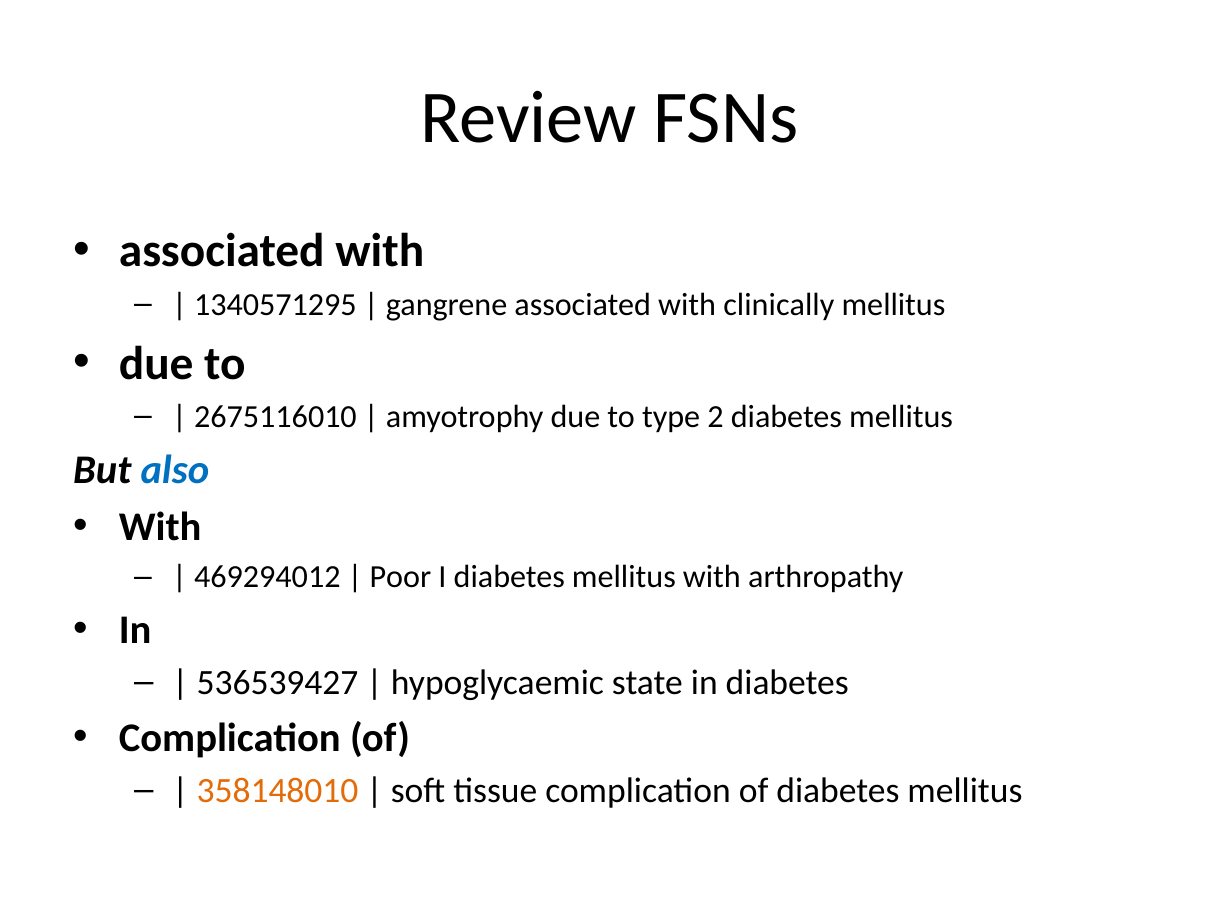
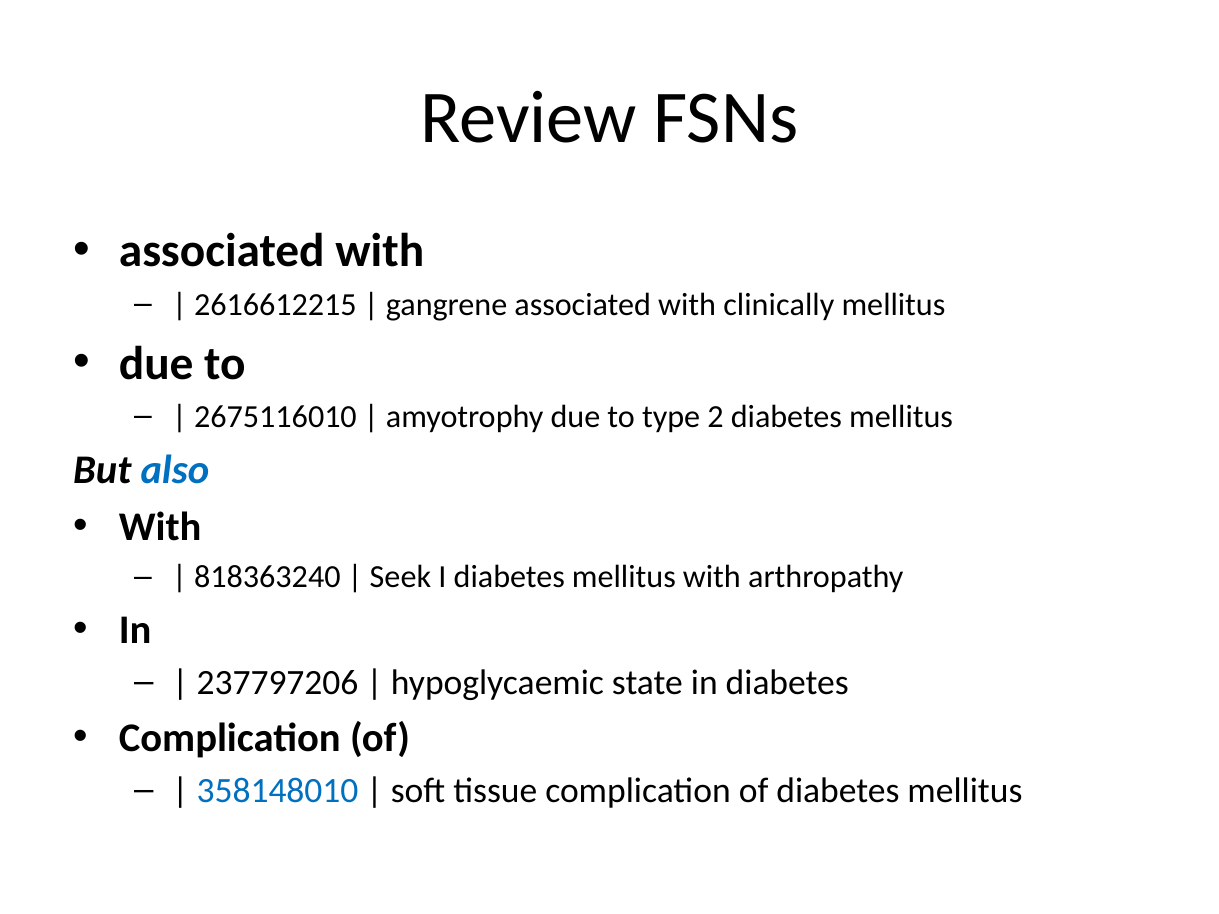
1340571295: 1340571295 -> 2616612215
469294012: 469294012 -> 818363240
Poor: Poor -> Seek
536539427: 536539427 -> 237797206
358148010 colour: orange -> blue
